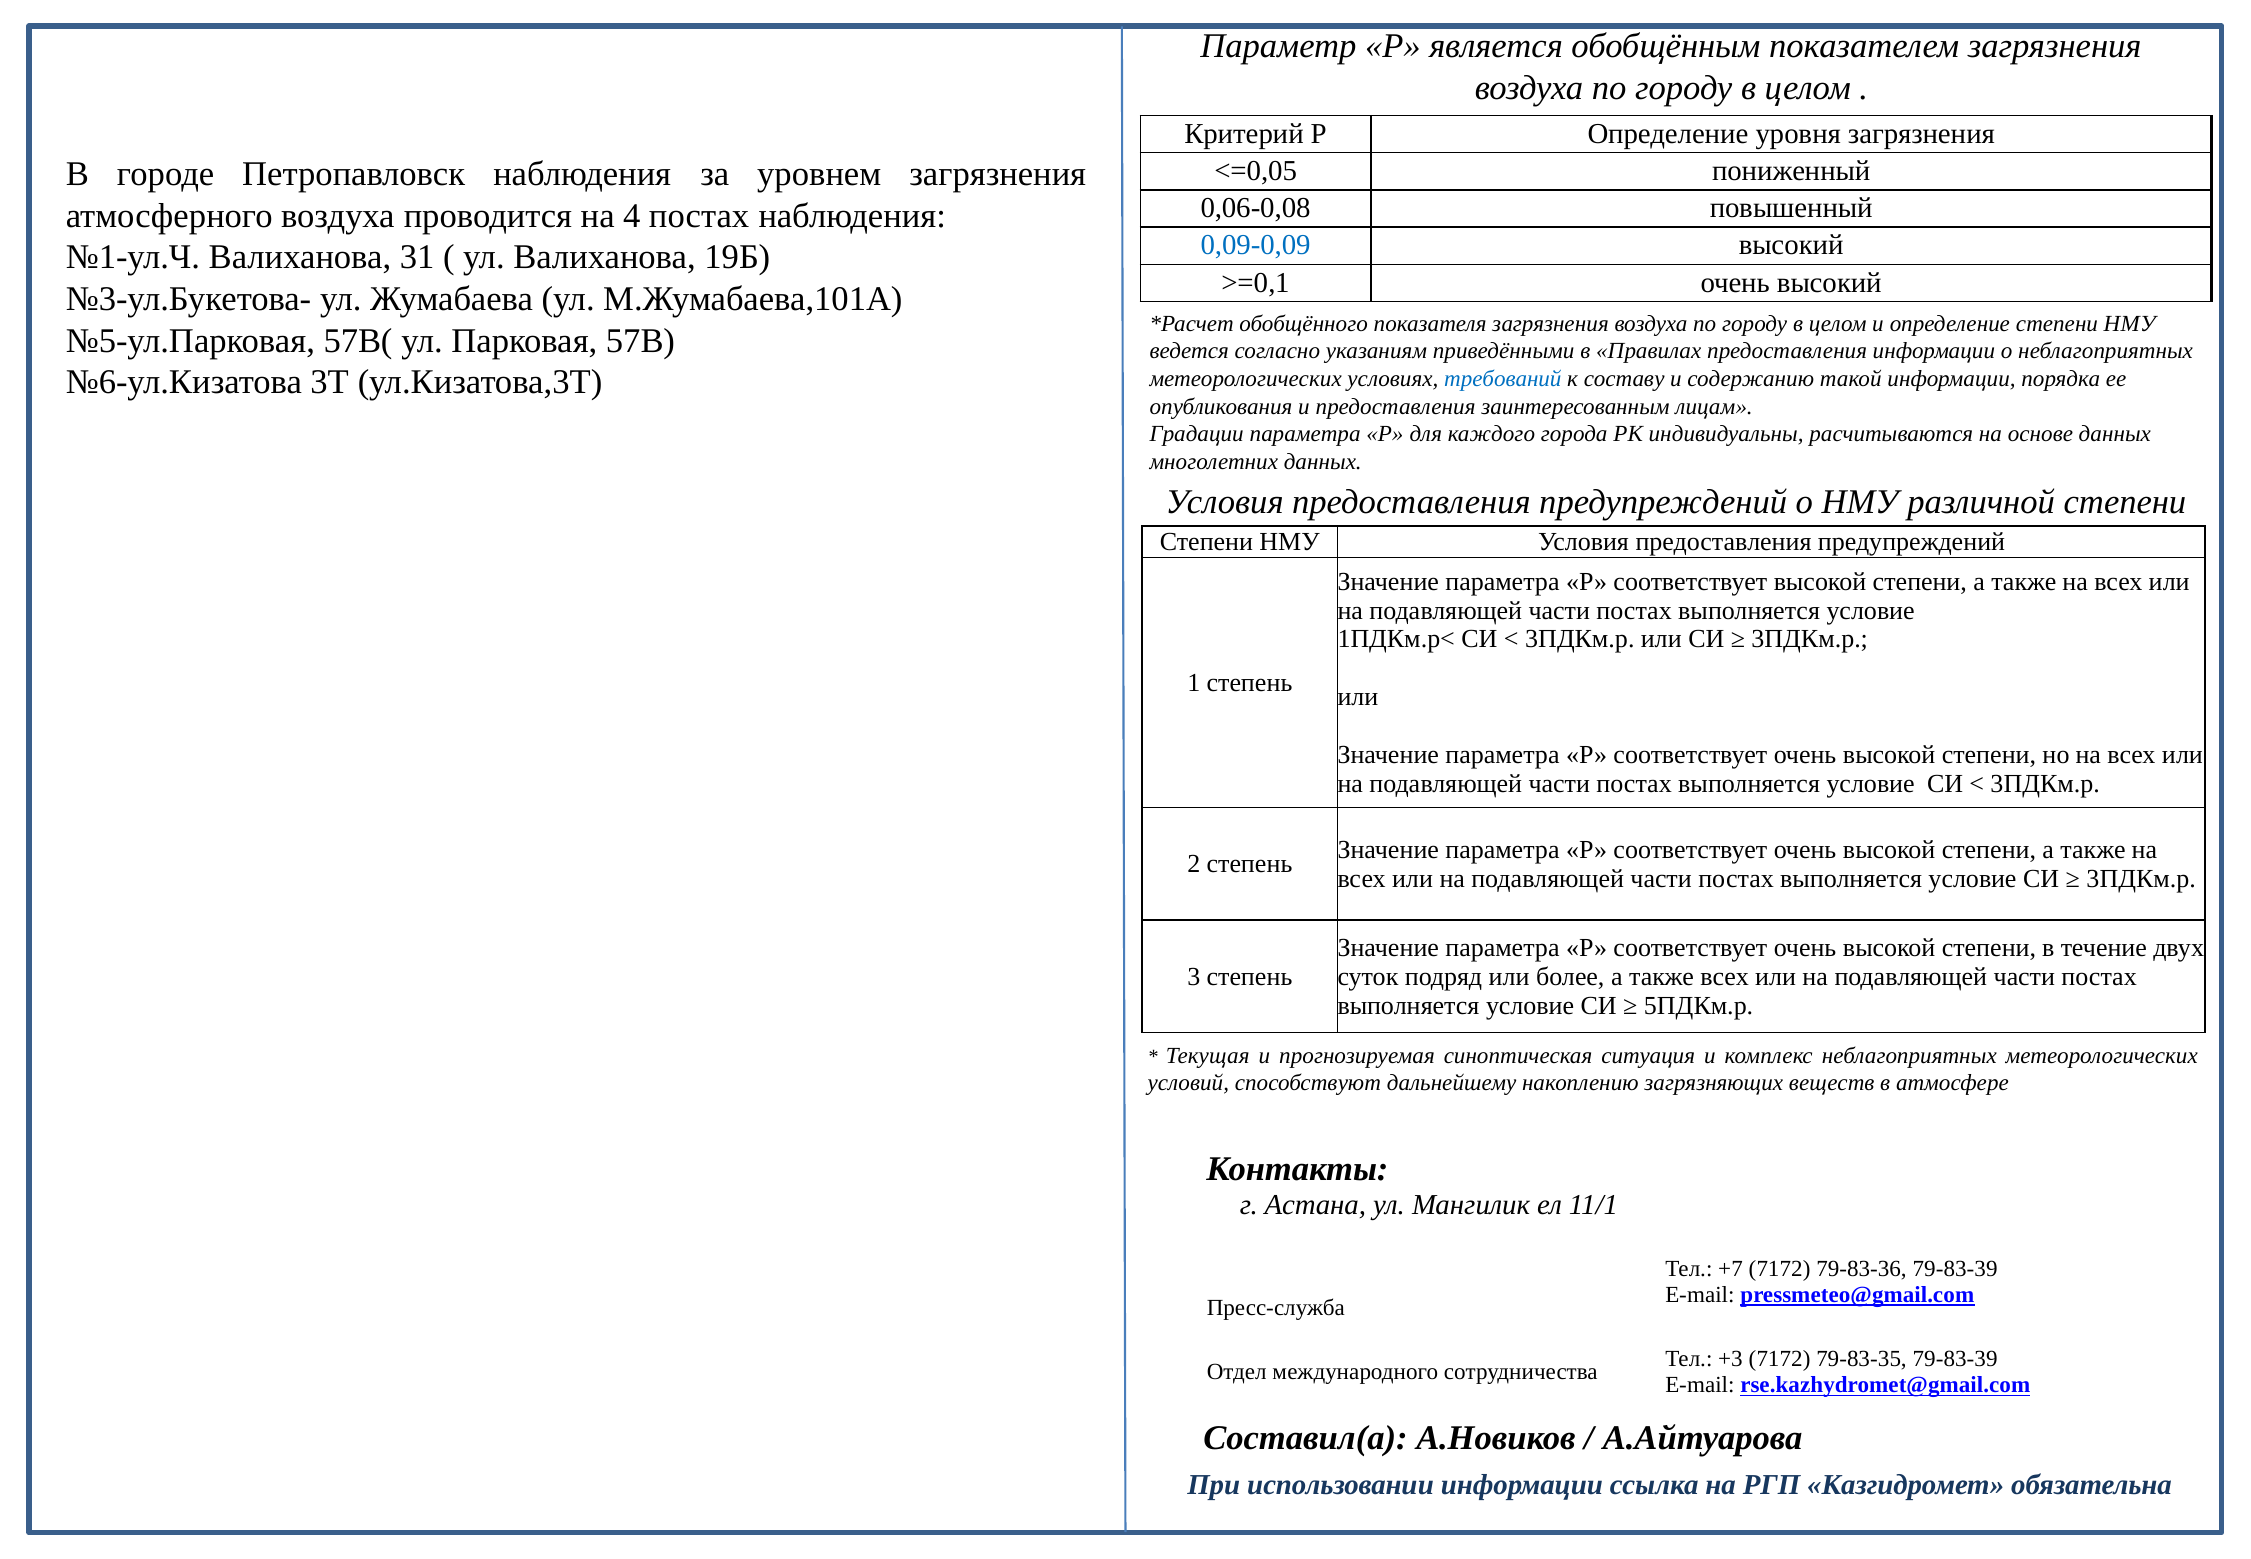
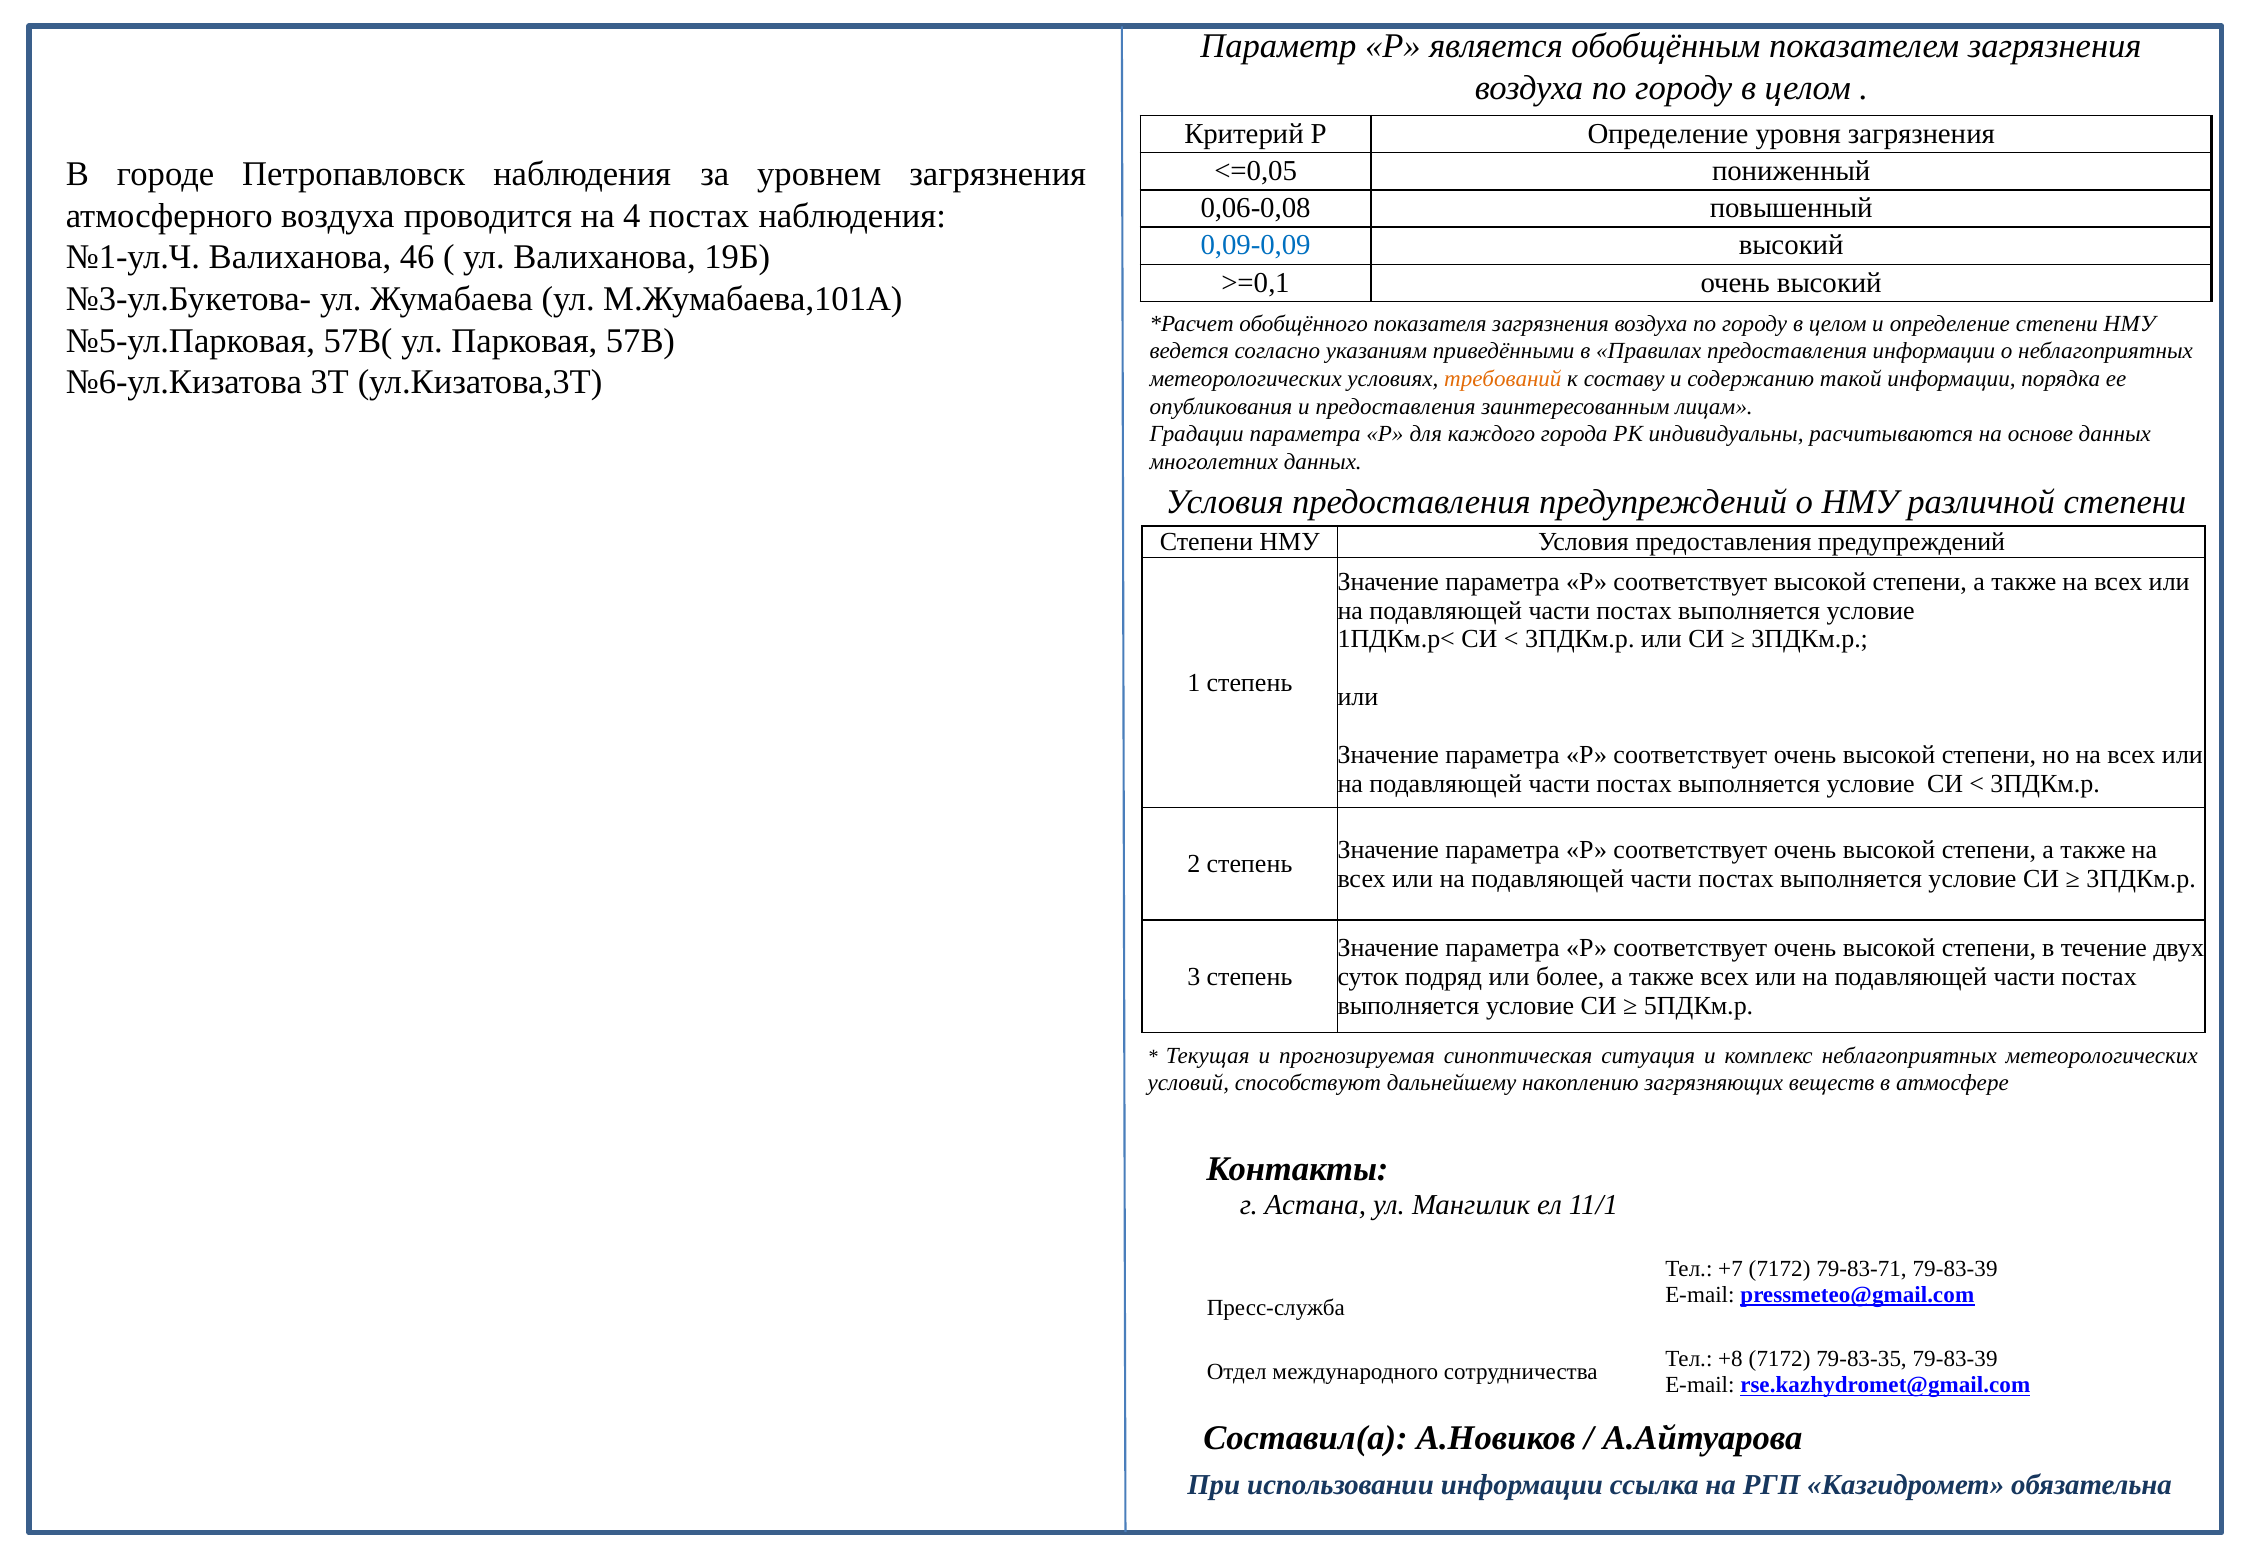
31: 31 -> 46
требований colour: blue -> orange
79-83-36: 79-83-36 -> 79-83-71
+3: +3 -> +8
